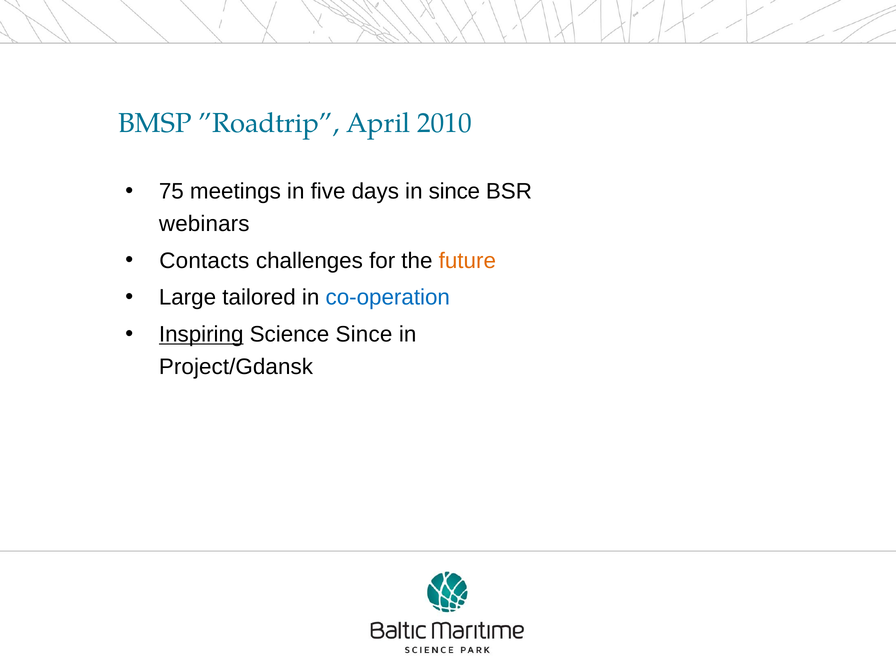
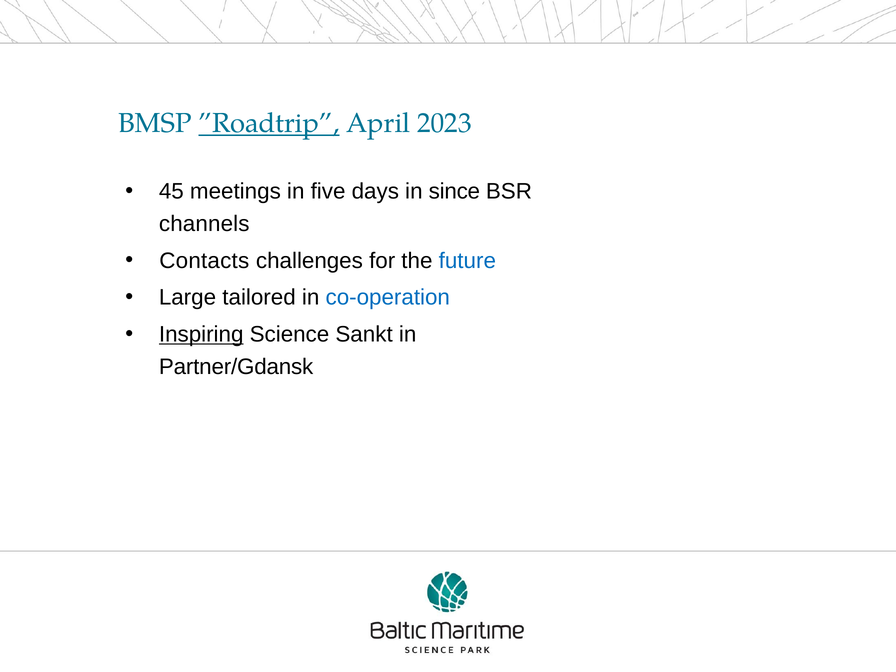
”Roadtrip underline: none -> present
2010: 2010 -> 2023
75: 75 -> 45
webinars: webinars -> channels
future colour: orange -> blue
Science Since: Since -> Sankt
Project/Gdansk: Project/Gdansk -> Partner/Gdansk
